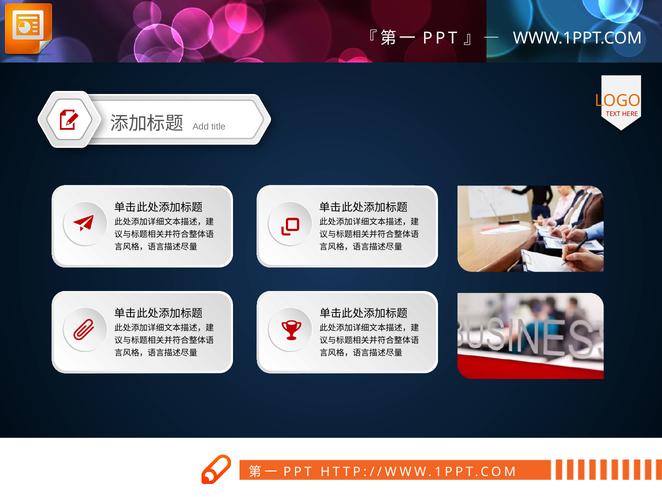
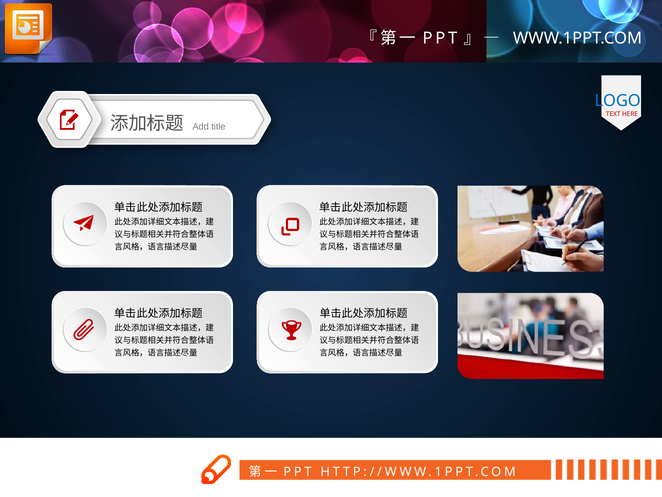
LOGO colour: orange -> blue
